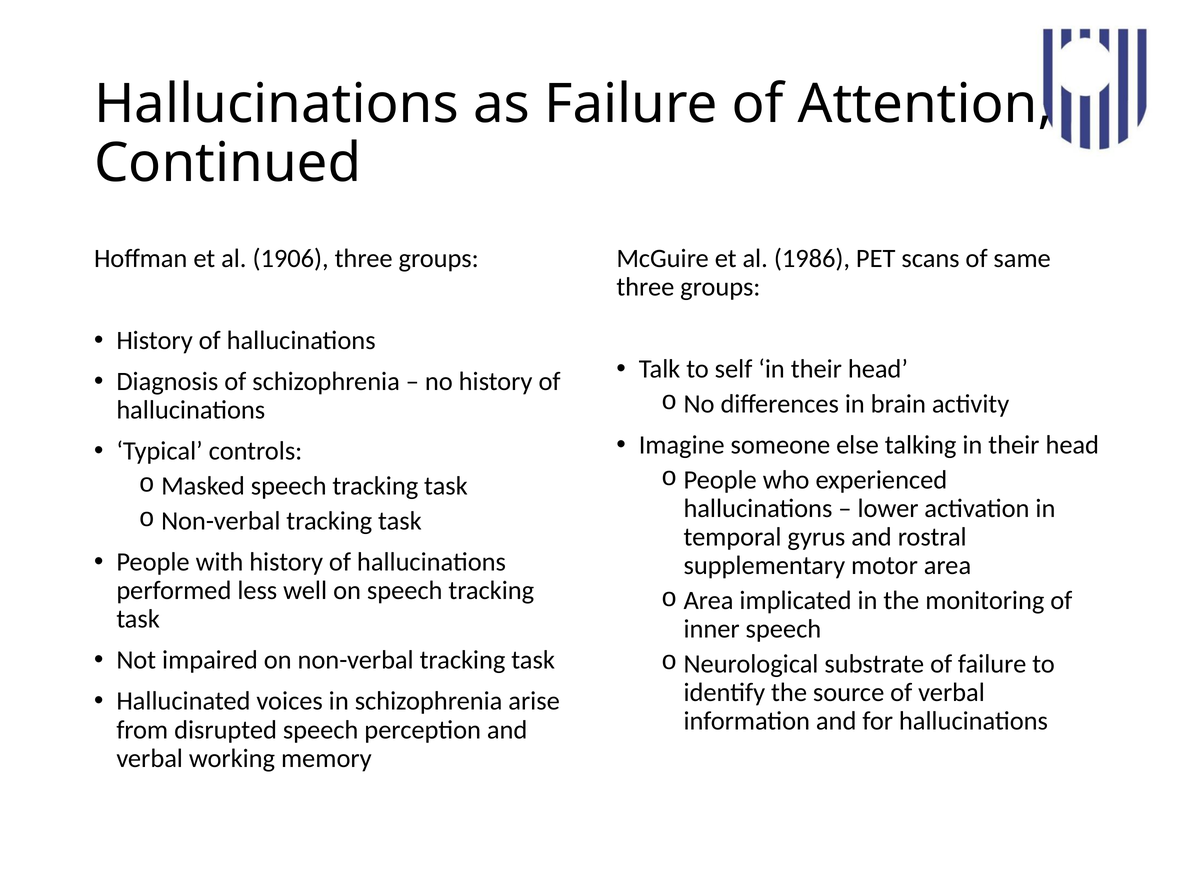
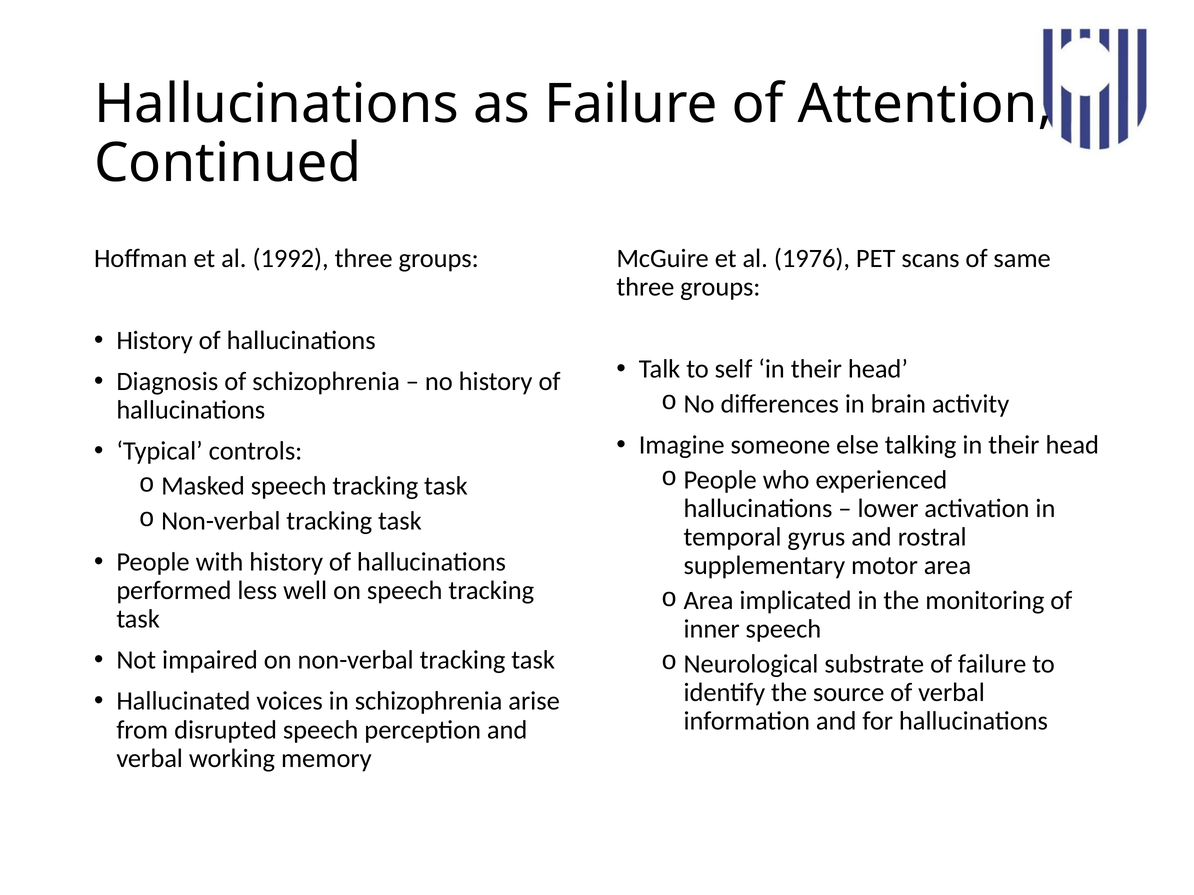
1906: 1906 -> 1992
1986: 1986 -> 1976
